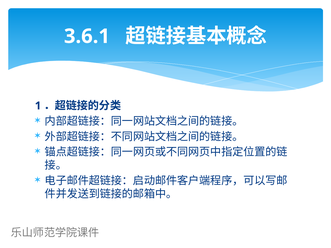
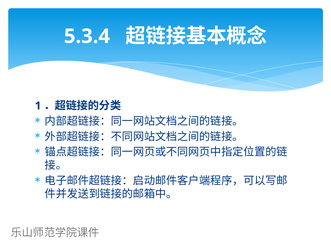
3.6.1: 3.6.1 -> 5.3.4
